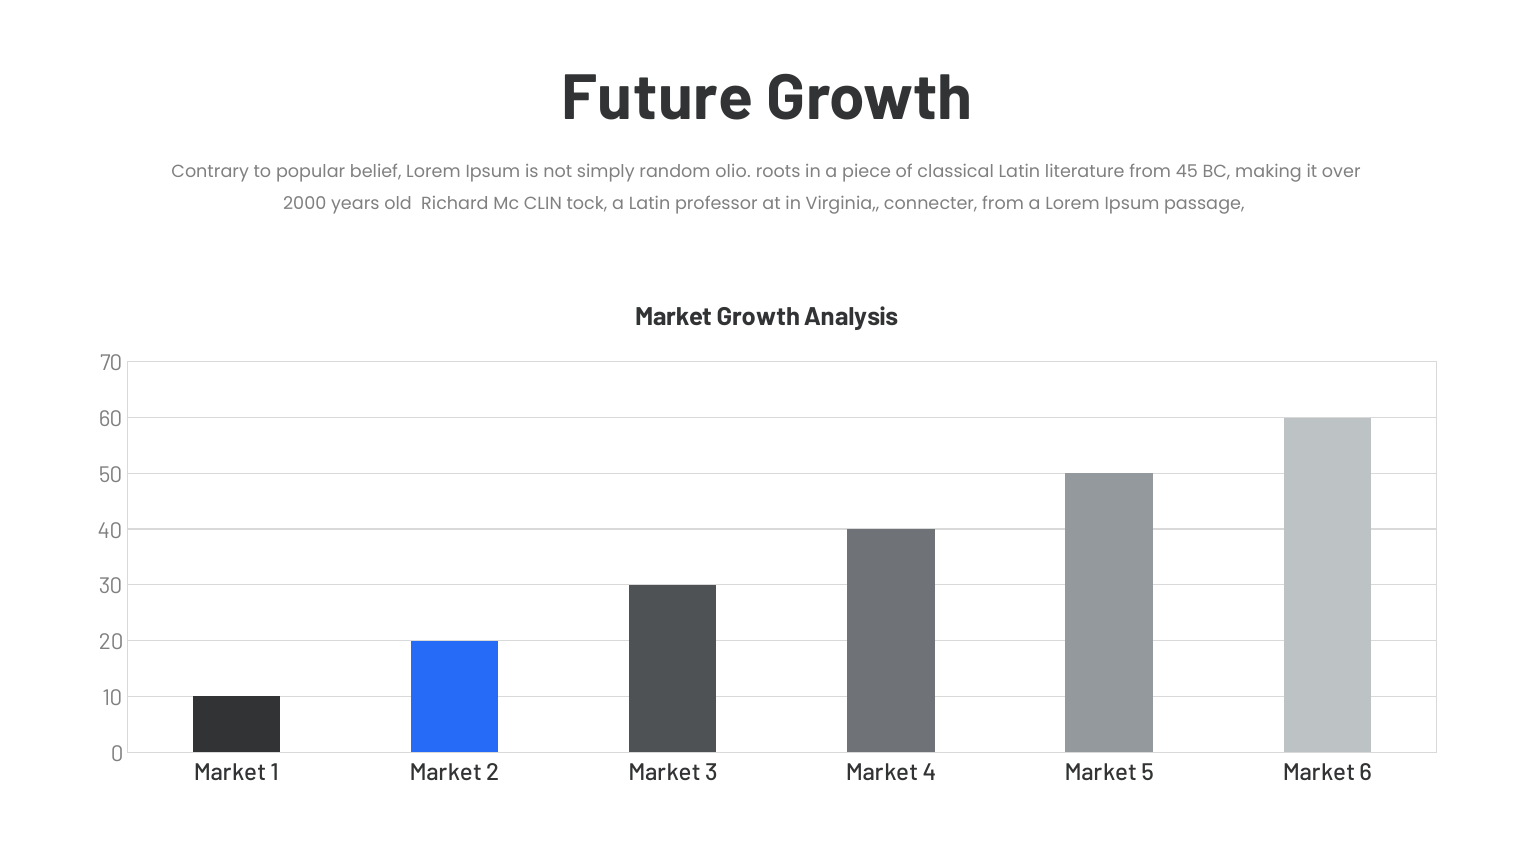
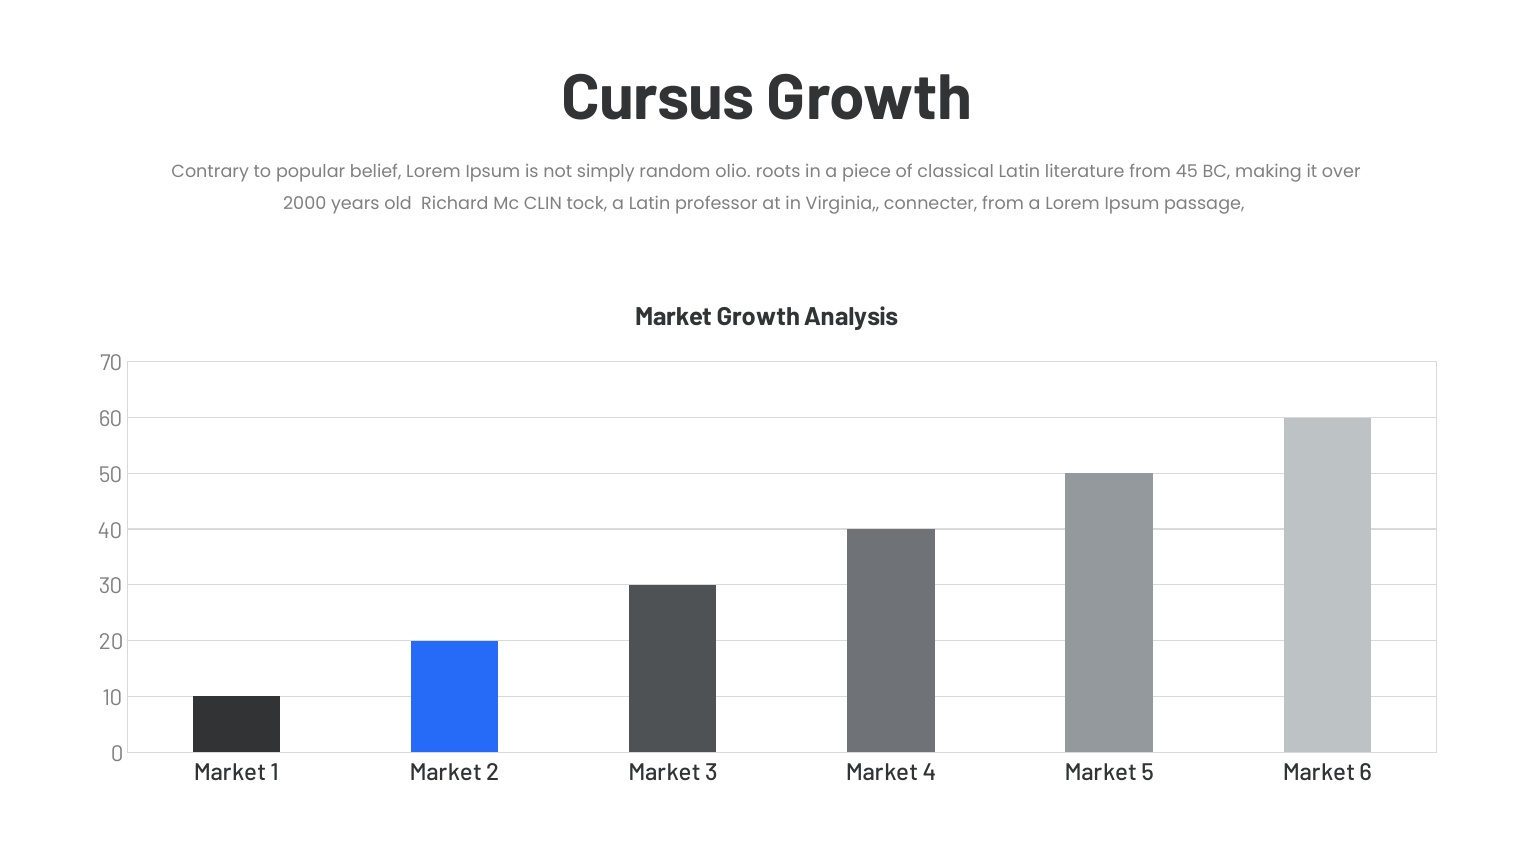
Future: Future -> Cursus
